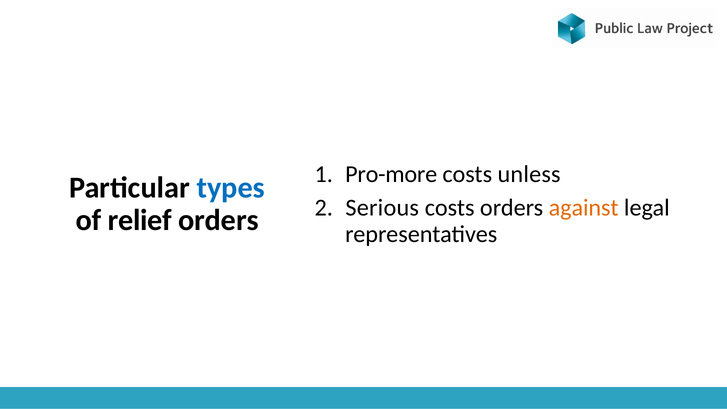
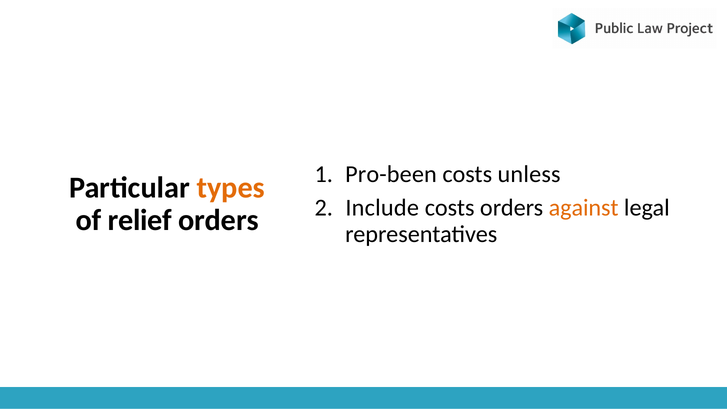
Pro-more: Pro-more -> Pro-been
types colour: blue -> orange
Serious: Serious -> Include
